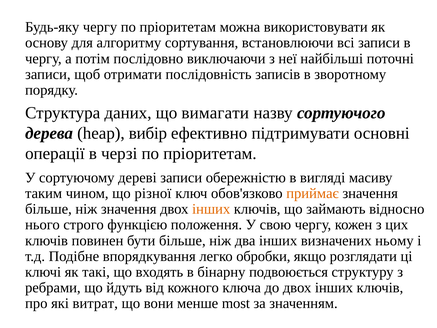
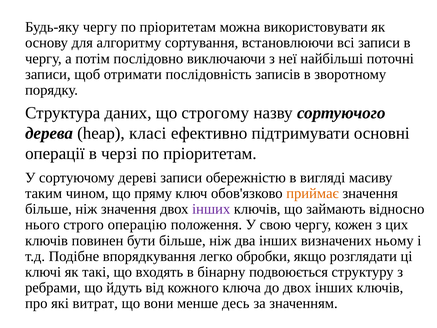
вимагати: вимагати -> строгому
вибір: вибір -> класі
різної: різної -> пряму
інших at (211, 209) colour: orange -> purple
функцією: функцією -> операцію
most: most -> десь
